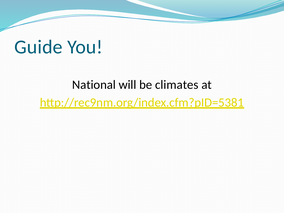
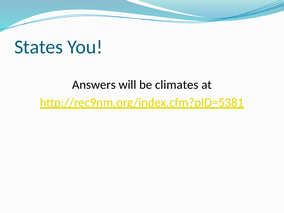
Guide: Guide -> States
National: National -> Answers
